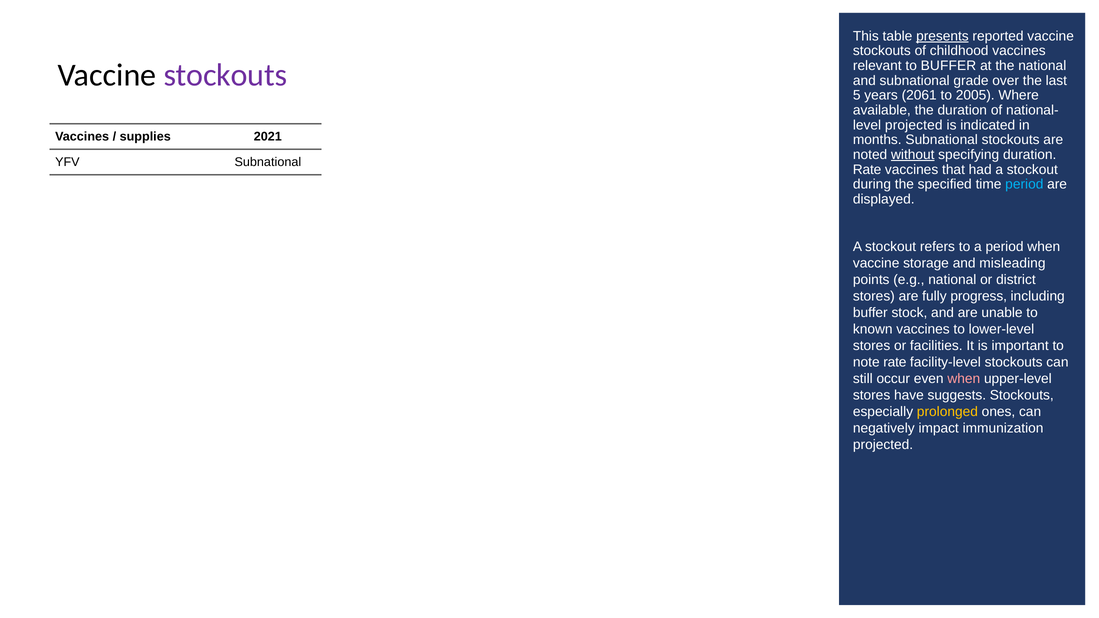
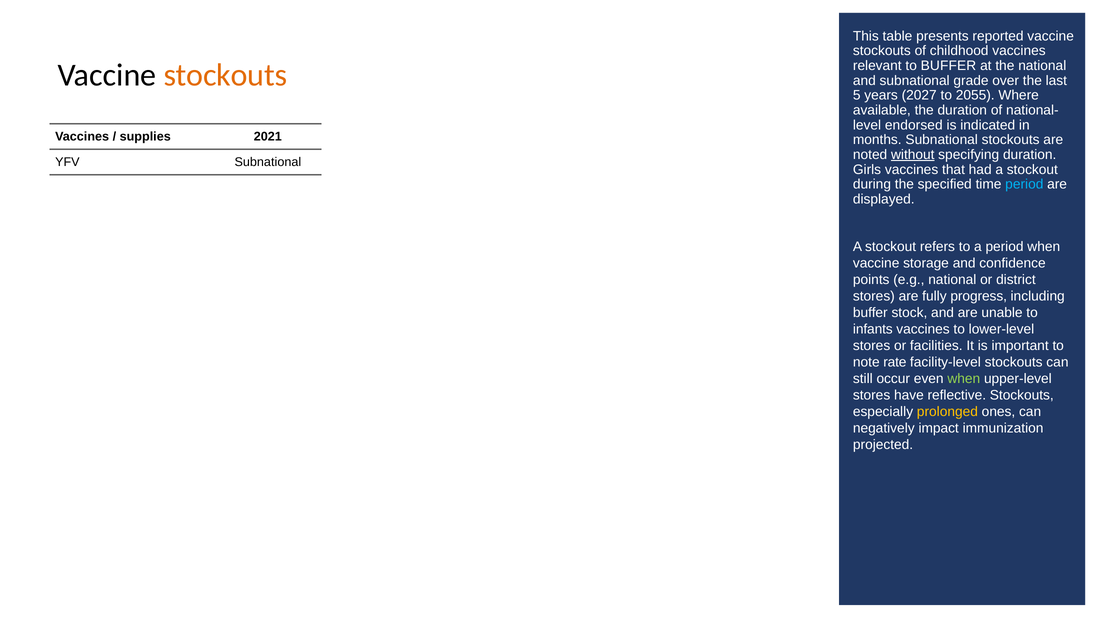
presents underline: present -> none
stockouts at (225, 75) colour: purple -> orange
2061: 2061 -> 2027
2005: 2005 -> 2055
projected at (914, 125): projected -> endorsed
Rate at (867, 170): Rate -> Girls
misleading: misleading -> confidence
known: known -> infants
when at (964, 379) colour: pink -> light green
suggests: suggests -> reflective
